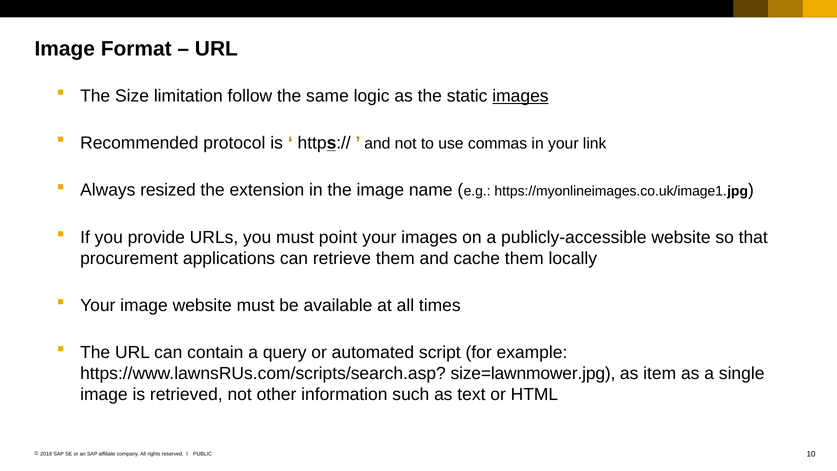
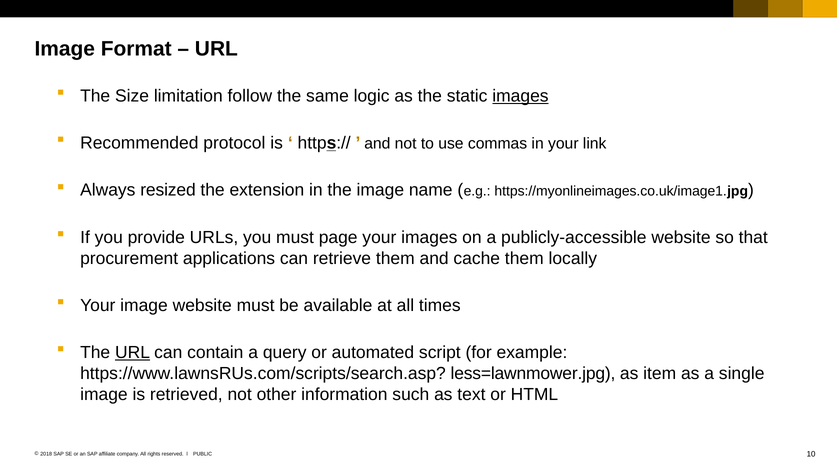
point: point -> page
URL at (133, 352) underline: none -> present
size=lawnmower.jpg: size=lawnmower.jpg -> less=lawnmower.jpg
